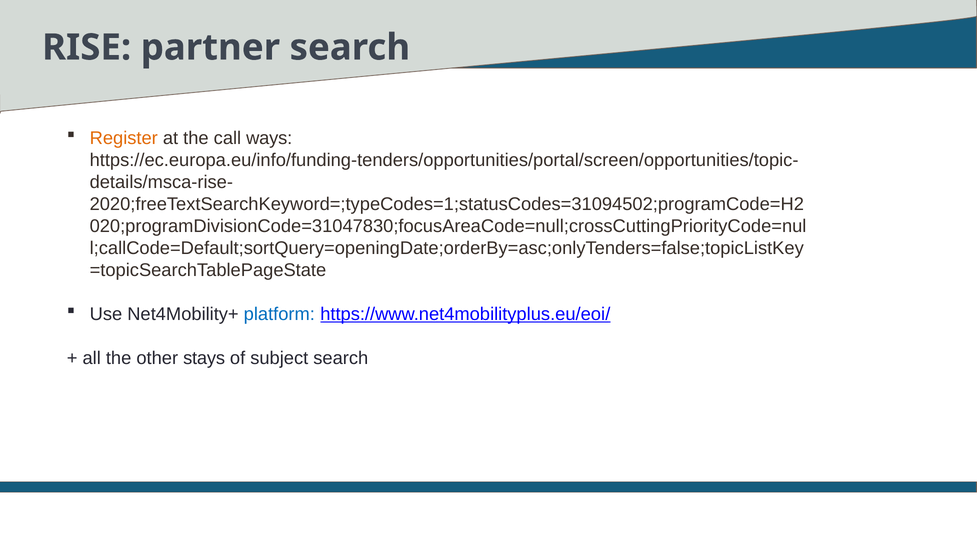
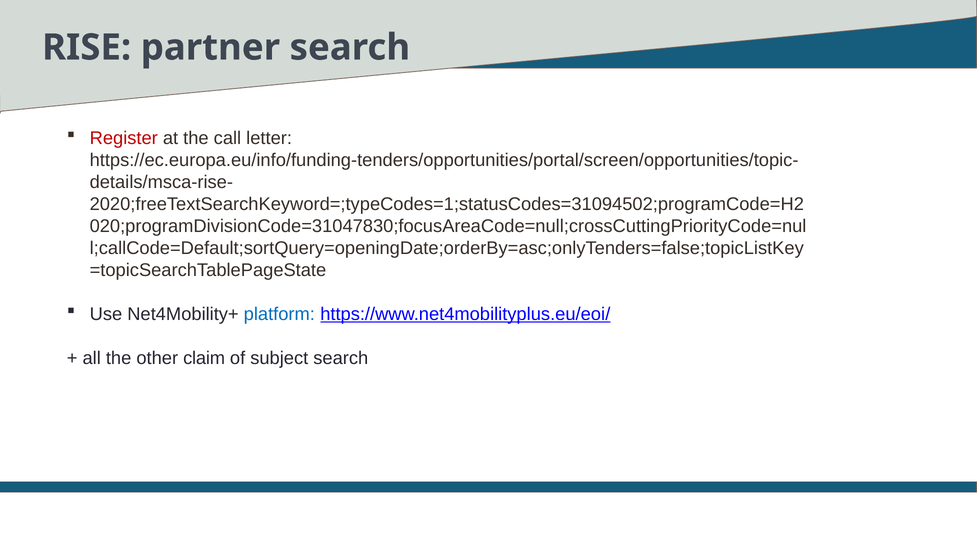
Register colour: orange -> red
ways: ways -> letter
stays: stays -> claim
